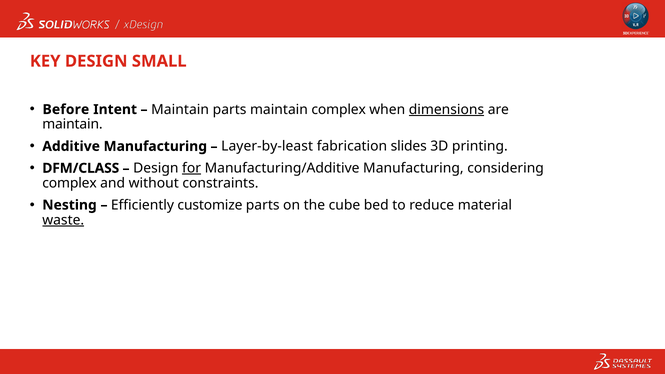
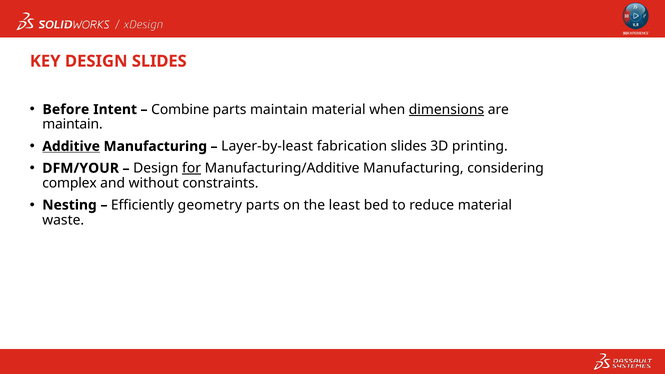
DESIGN SMALL: SMALL -> SLIDES
Maintain at (180, 109): Maintain -> Combine
maintain complex: complex -> material
Additive underline: none -> present
DFM/CLASS: DFM/CLASS -> DFM/YOUR
customize: customize -> geometry
cube: cube -> least
waste underline: present -> none
